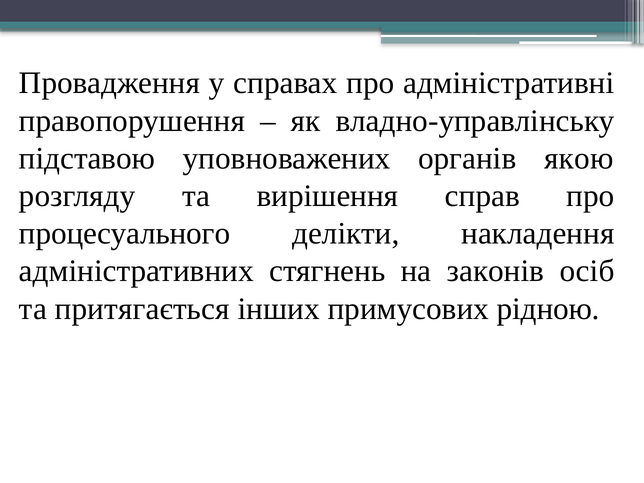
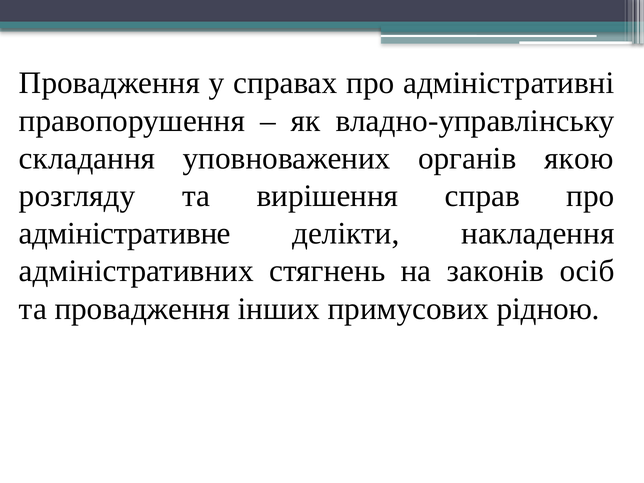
підставою: підставою -> складання
процесуального: процесуального -> адміністративне
та притягається: притягається -> провадження
